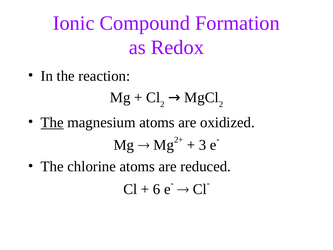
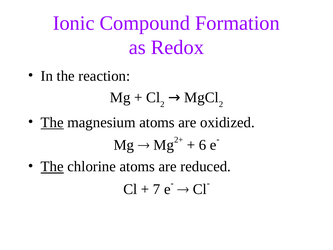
3: 3 -> 6
The at (52, 166) underline: none -> present
6: 6 -> 7
